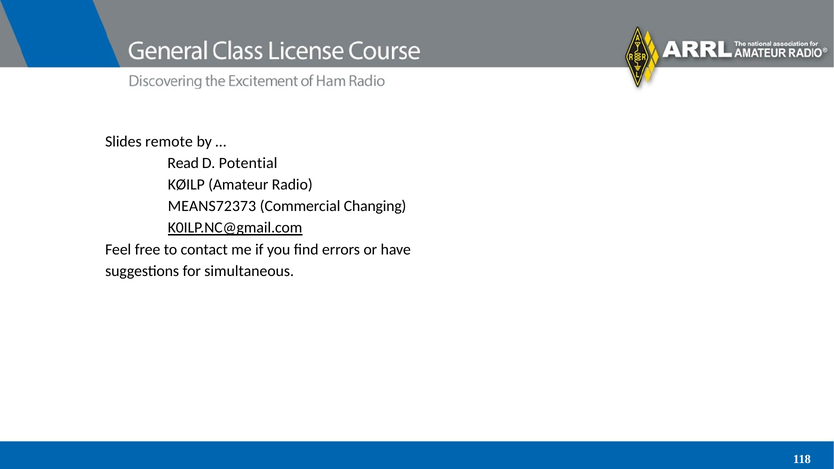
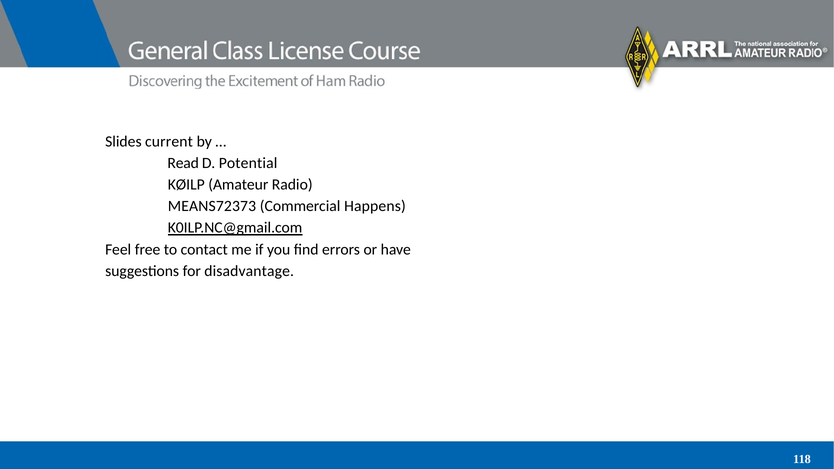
remote: remote -> current
Changing: Changing -> Happens
simultaneous: simultaneous -> disadvantage
